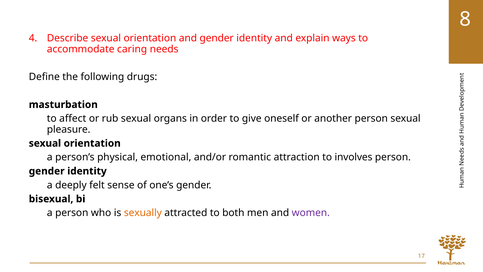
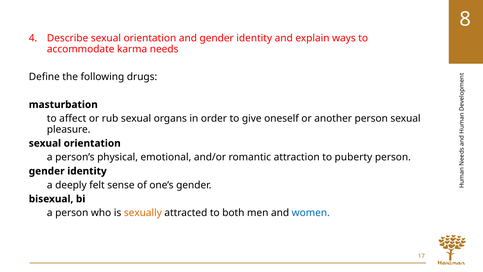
caring: caring -> karma
involves: involves -> puberty
women colour: purple -> blue
